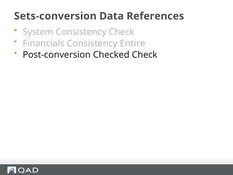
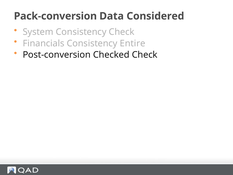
Sets-conversion: Sets-conversion -> Pack-conversion
References: References -> Considered
